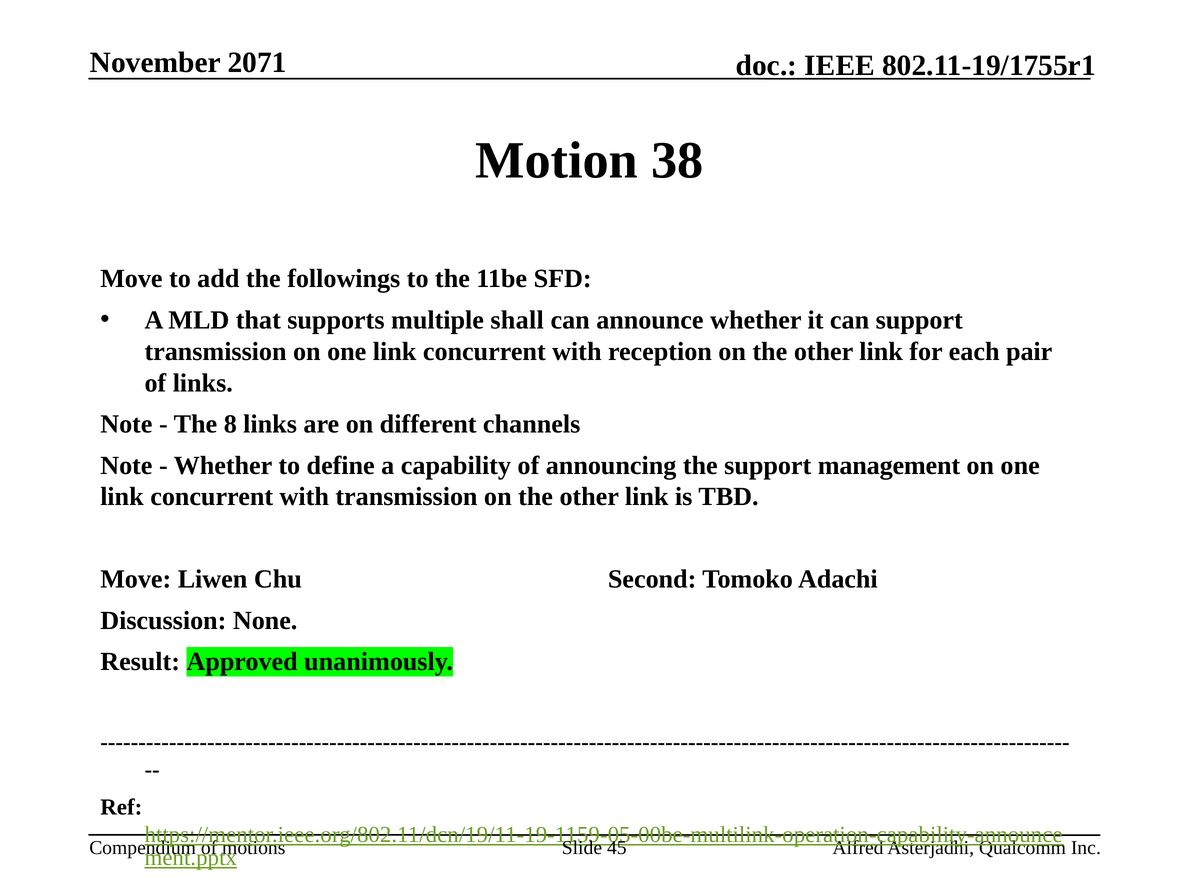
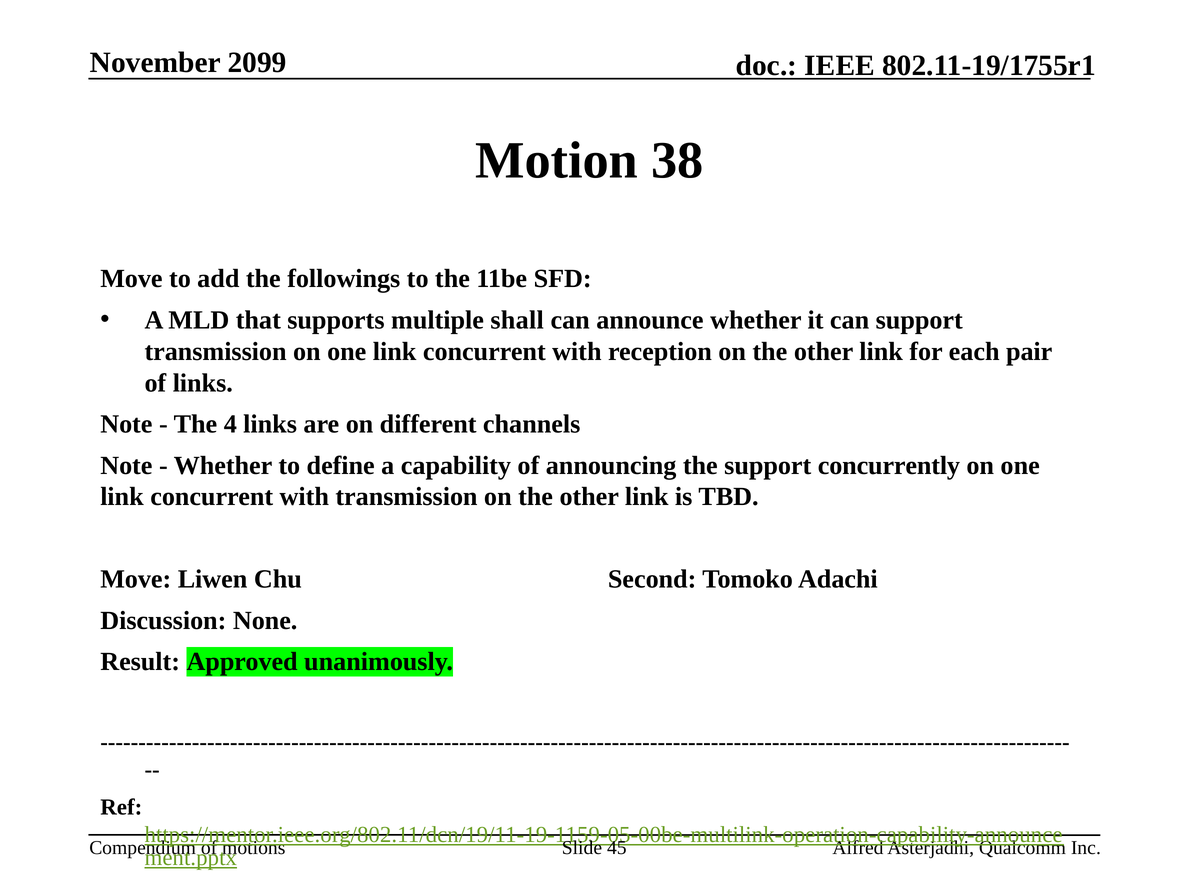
2071: 2071 -> 2099
8: 8 -> 4
management: management -> concurrently
